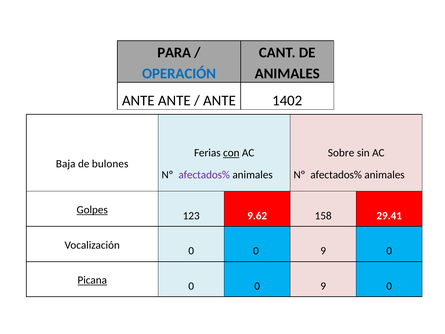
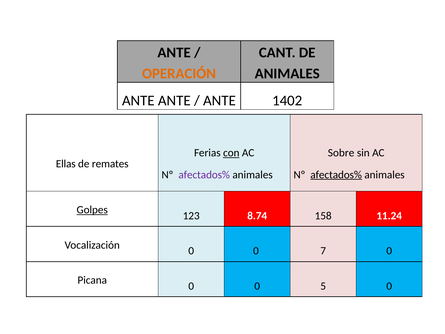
PARA at (174, 53): PARA -> ANTE
OPERACIÓN colour: blue -> orange
Baja: Baja -> Ellas
bulones: bulones -> remates
afectados% at (336, 175) underline: none -> present
9.62: 9.62 -> 8.74
29.41: 29.41 -> 11.24
9 at (323, 251): 9 -> 7
Picana underline: present -> none
9 at (323, 286): 9 -> 5
